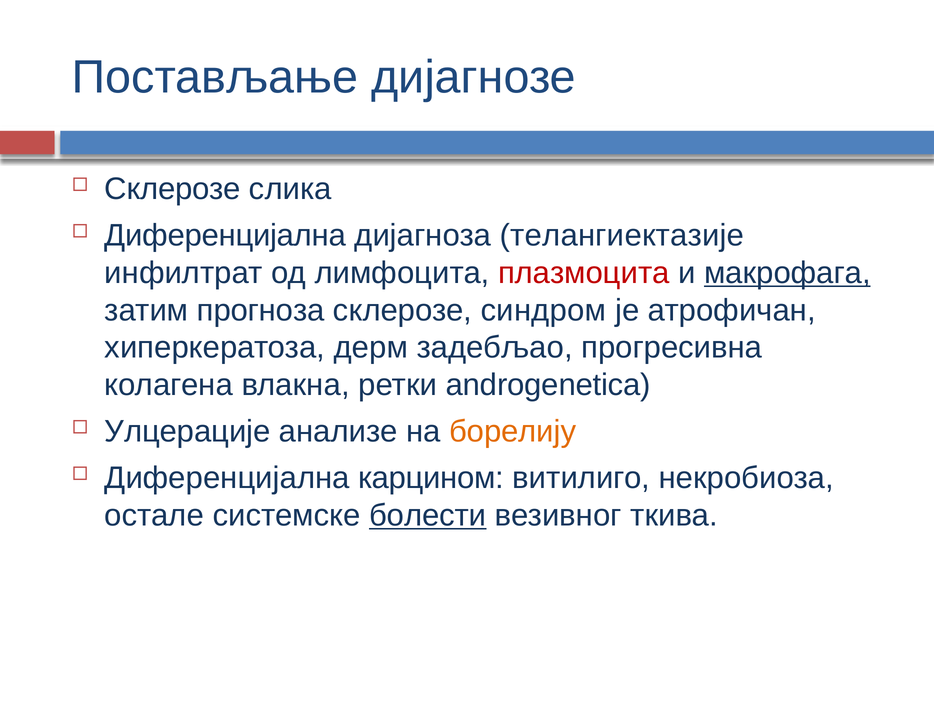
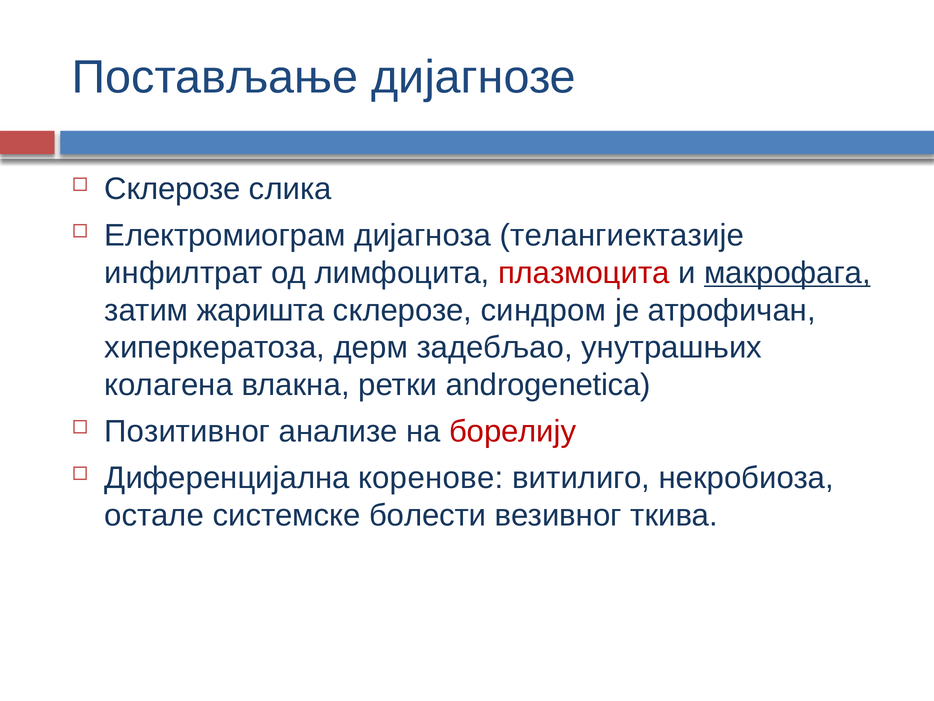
Диференцијална at (225, 235): Диференцијална -> Електромиограм
прогноза: прогноза -> жаришта
прогресивна: прогресивна -> унутрашњих
Улцерације: Улцерације -> Позитивног
борелију colour: orange -> red
карцином: карцином -> коренове
болести underline: present -> none
